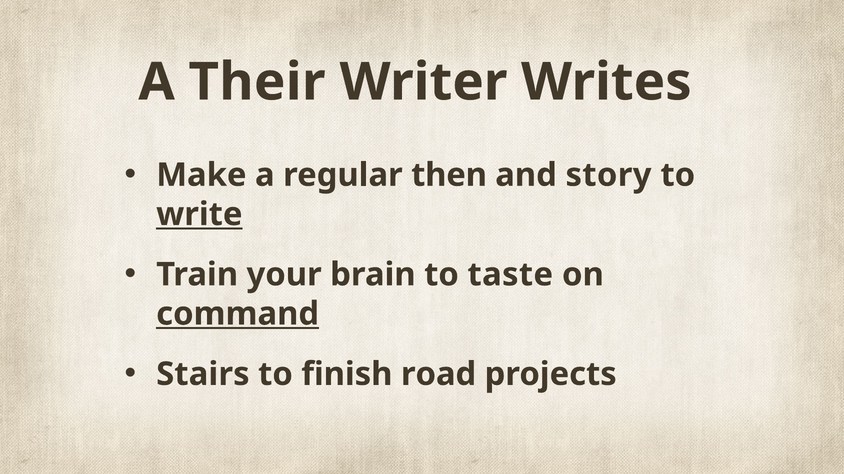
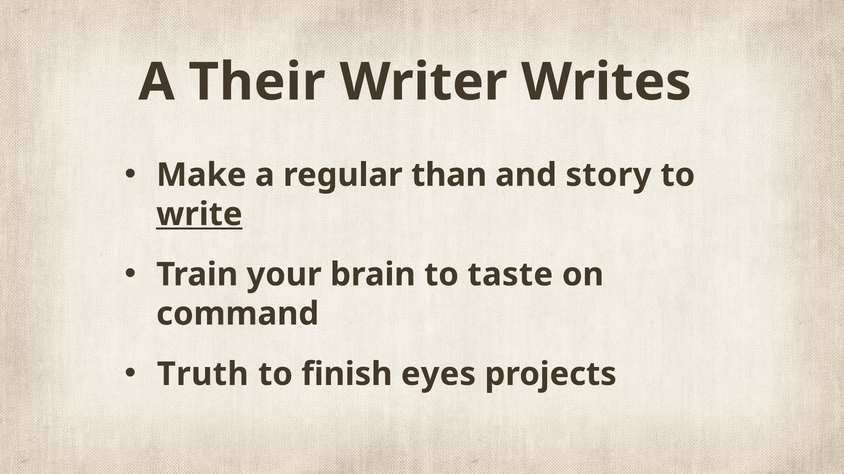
then: then -> than
command underline: present -> none
Stairs: Stairs -> Truth
road: road -> eyes
